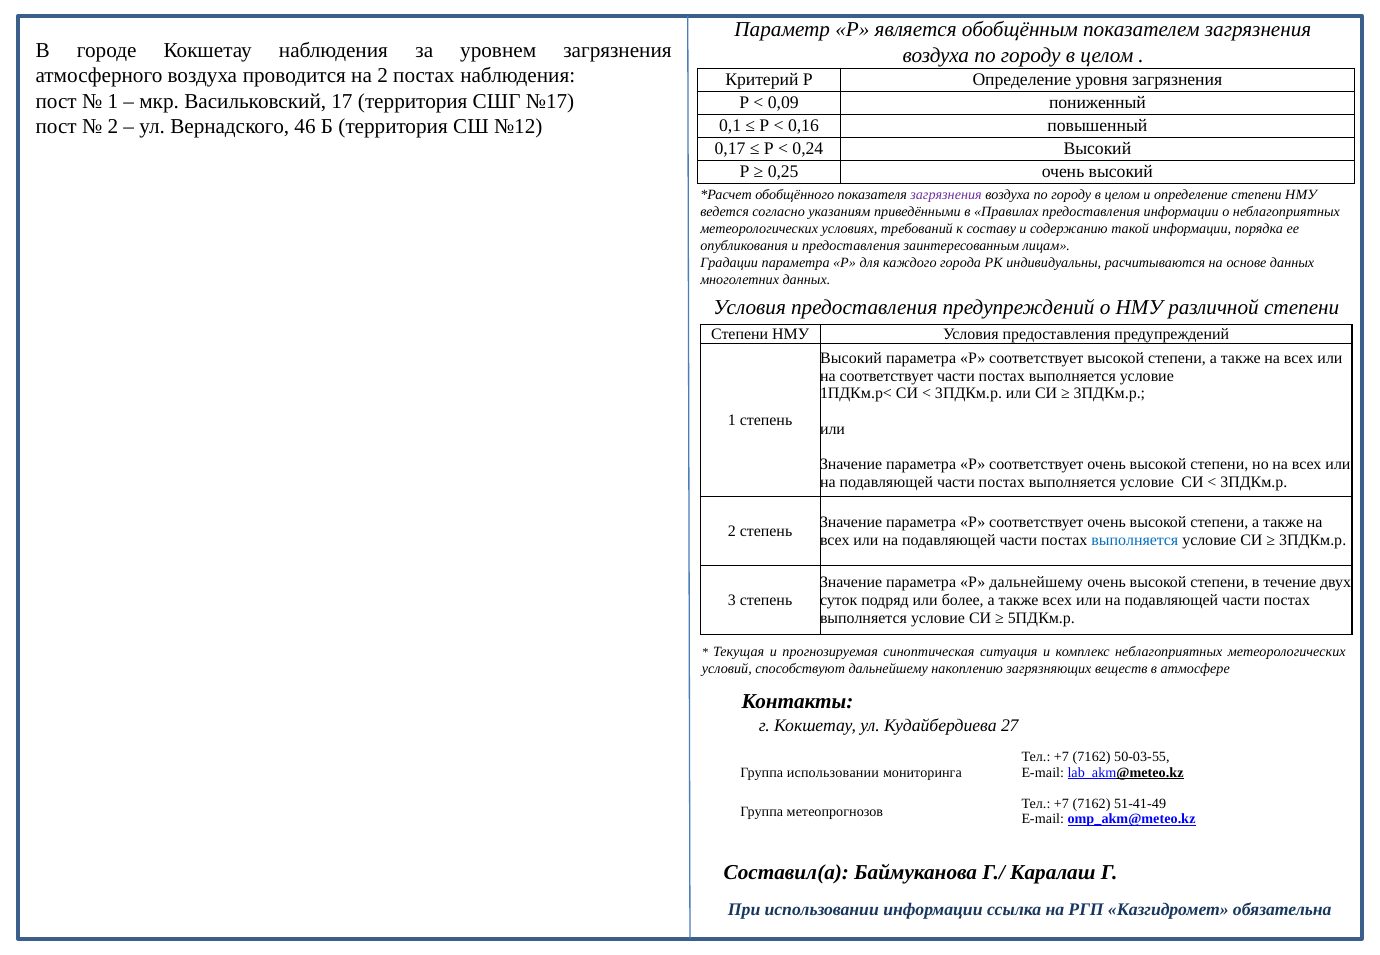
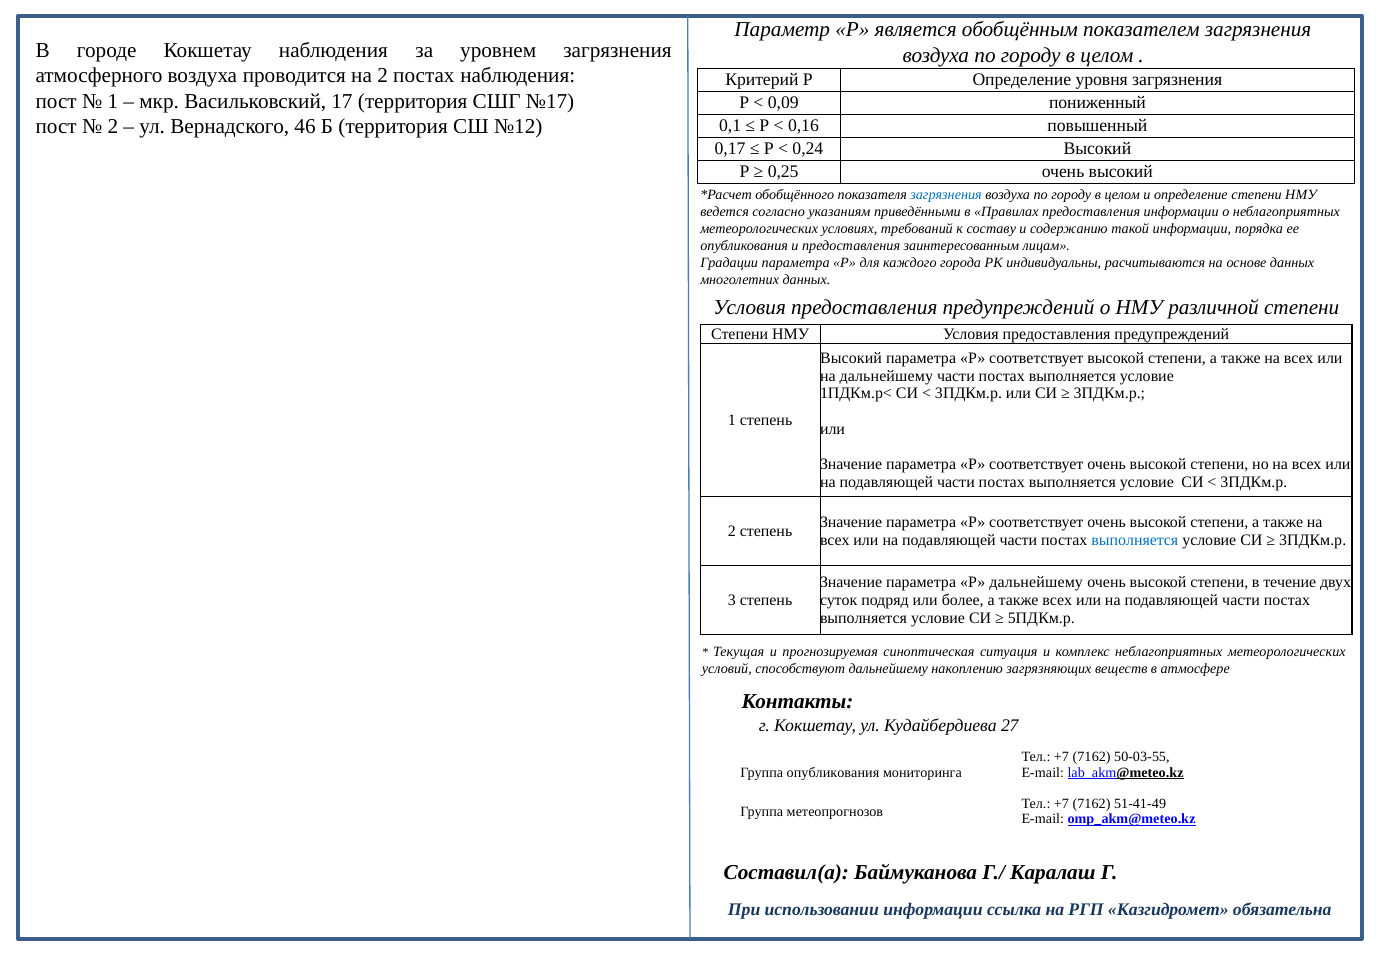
загрязнения at (946, 195) colour: purple -> blue
на соответствует: соответствует -> дальнейшему
Группа использовании: использовании -> опубликования
